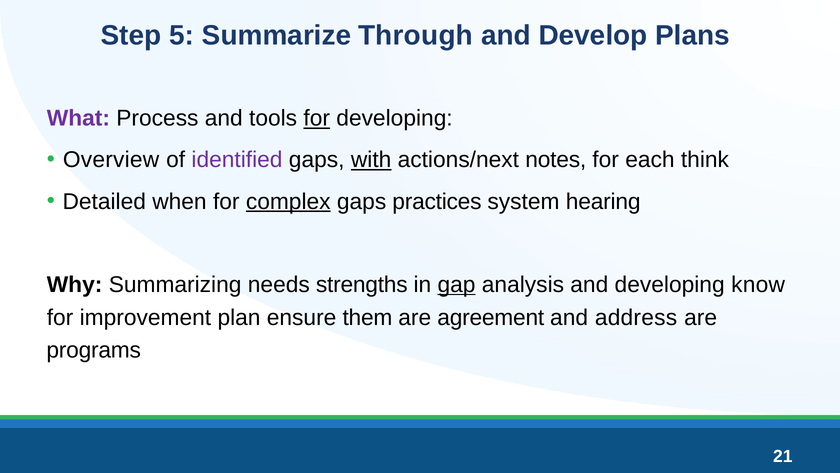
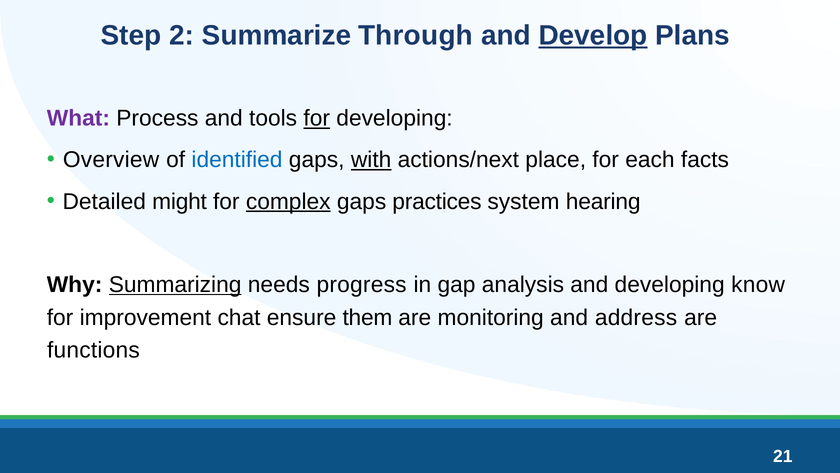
5: 5 -> 2
Develop underline: none -> present
identified colour: purple -> blue
notes: notes -> place
think: think -> facts
when: when -> might
Summarizing underline: none -> present
strengths: strengths -> progress
gap underline: present -> none
plan: plan -> chat
agreement: agreement -> monitoring
programs: programs -> functions
